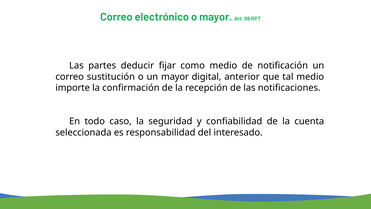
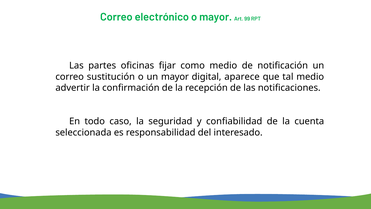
deducir: deducir -> oficinas
anterior: anterior -> aparece
importe: importe -> advertir
